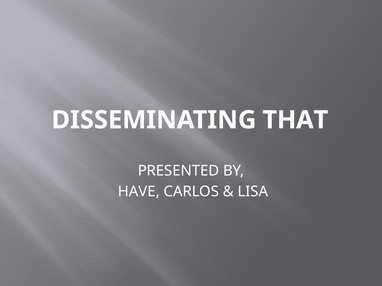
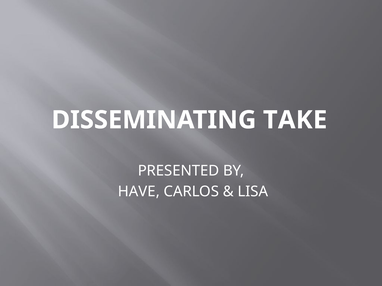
THAT: THAT -> TAKE
